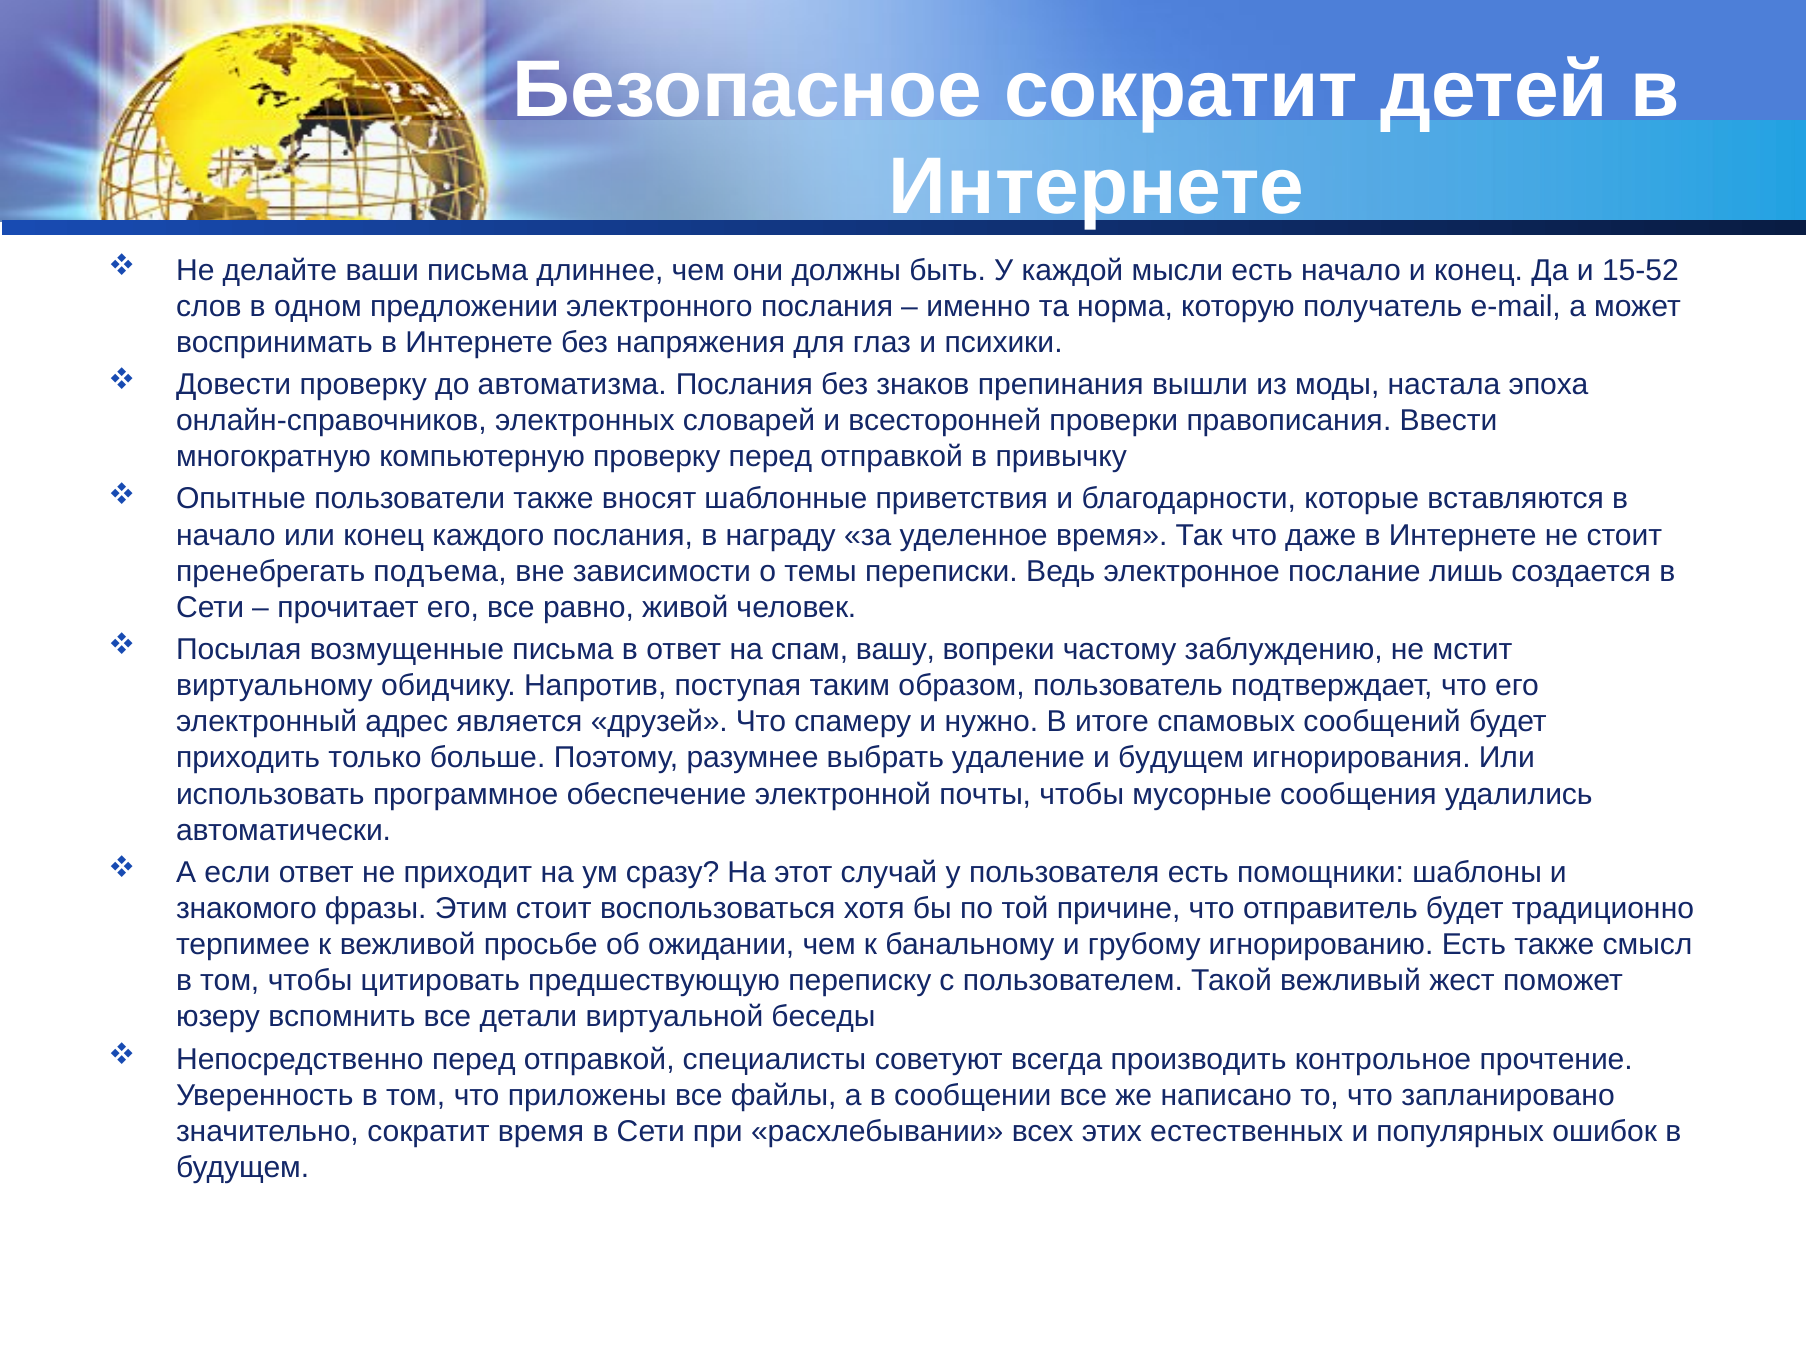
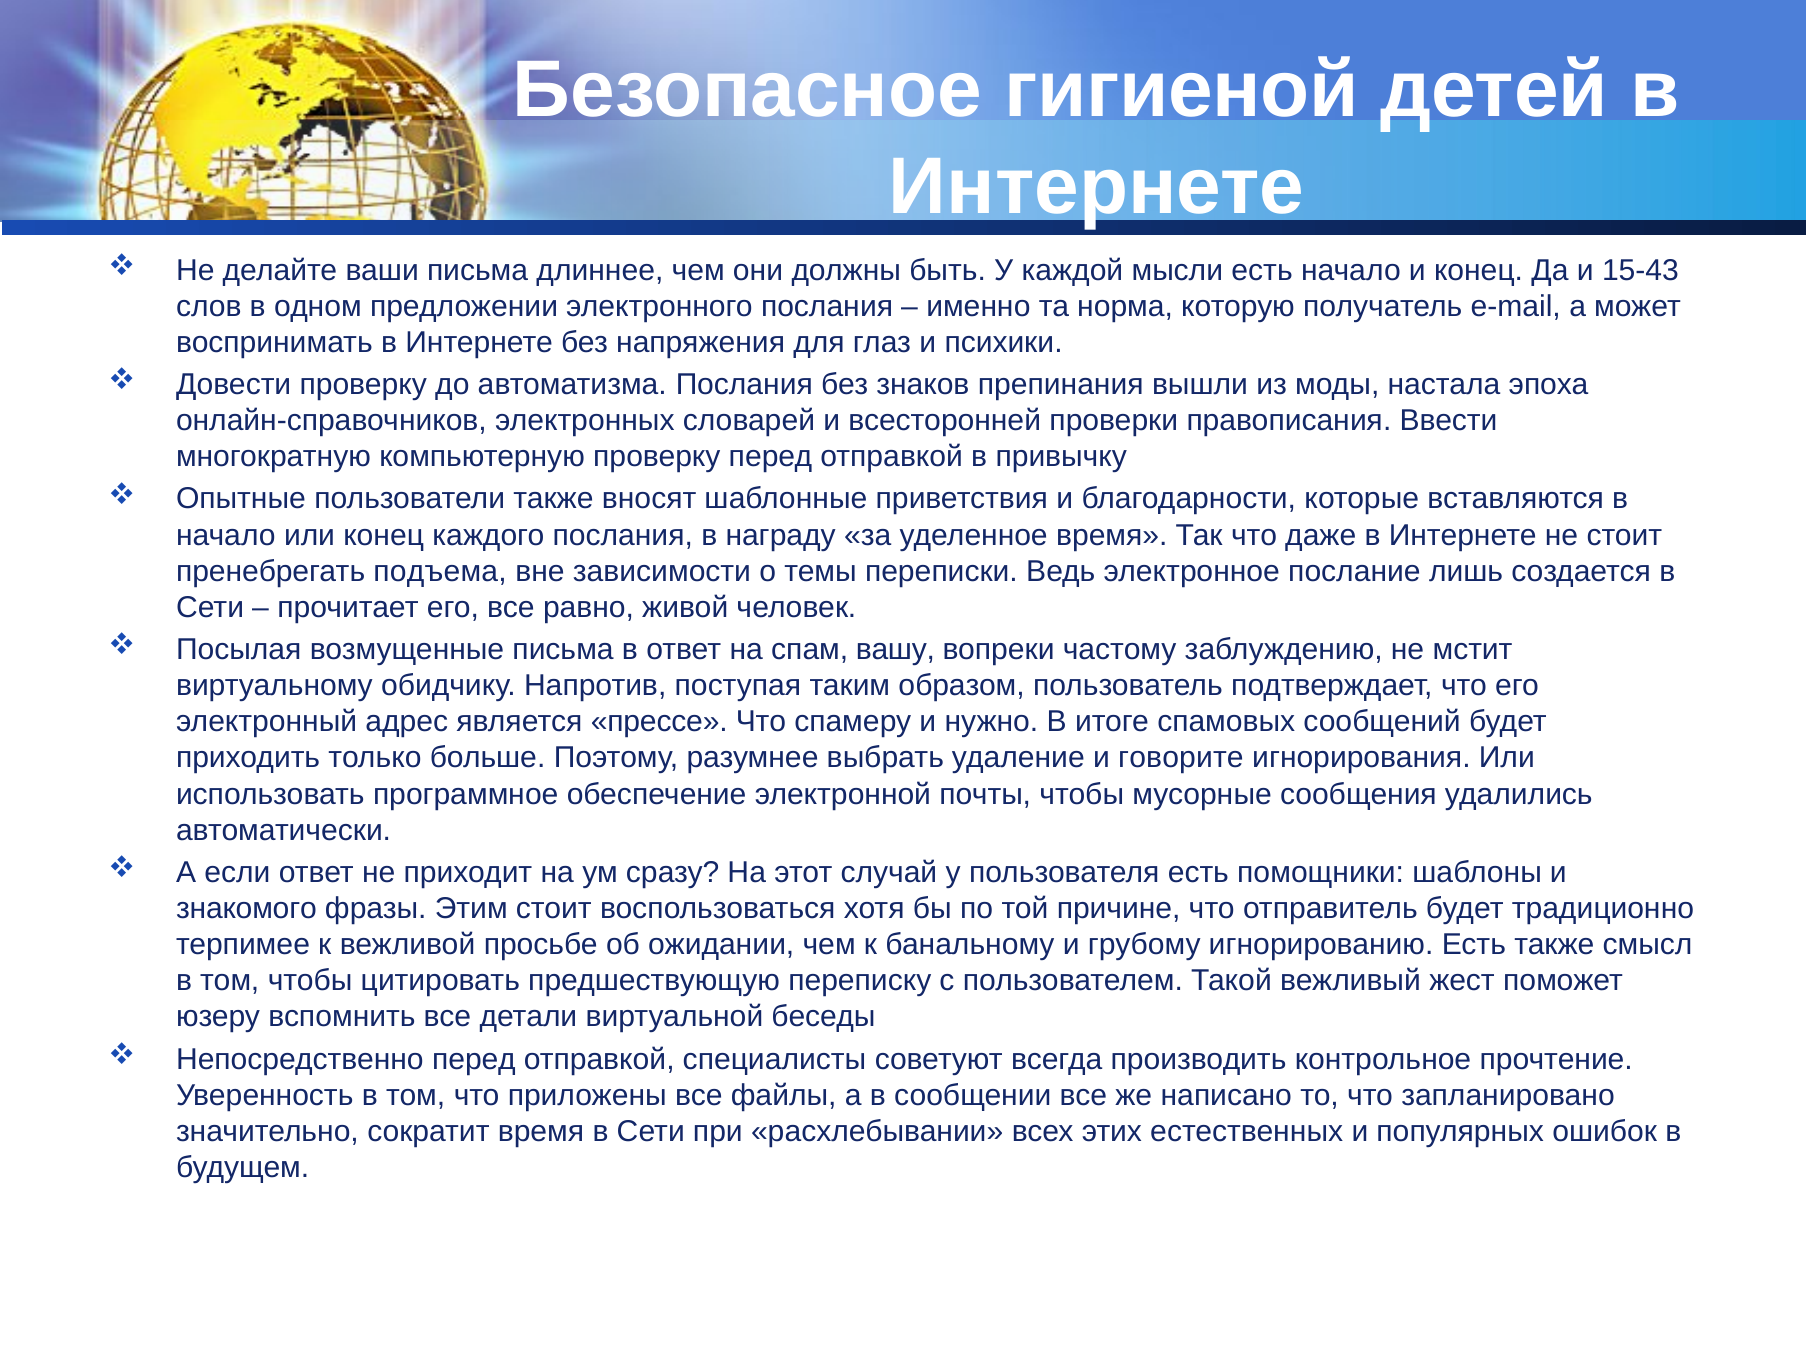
Безопасное сократит: сократит -> гигиеной
15-52: 15-52 -> 15-43
друзей: друзей -> прессе
и будущем: будущем -> говорите
